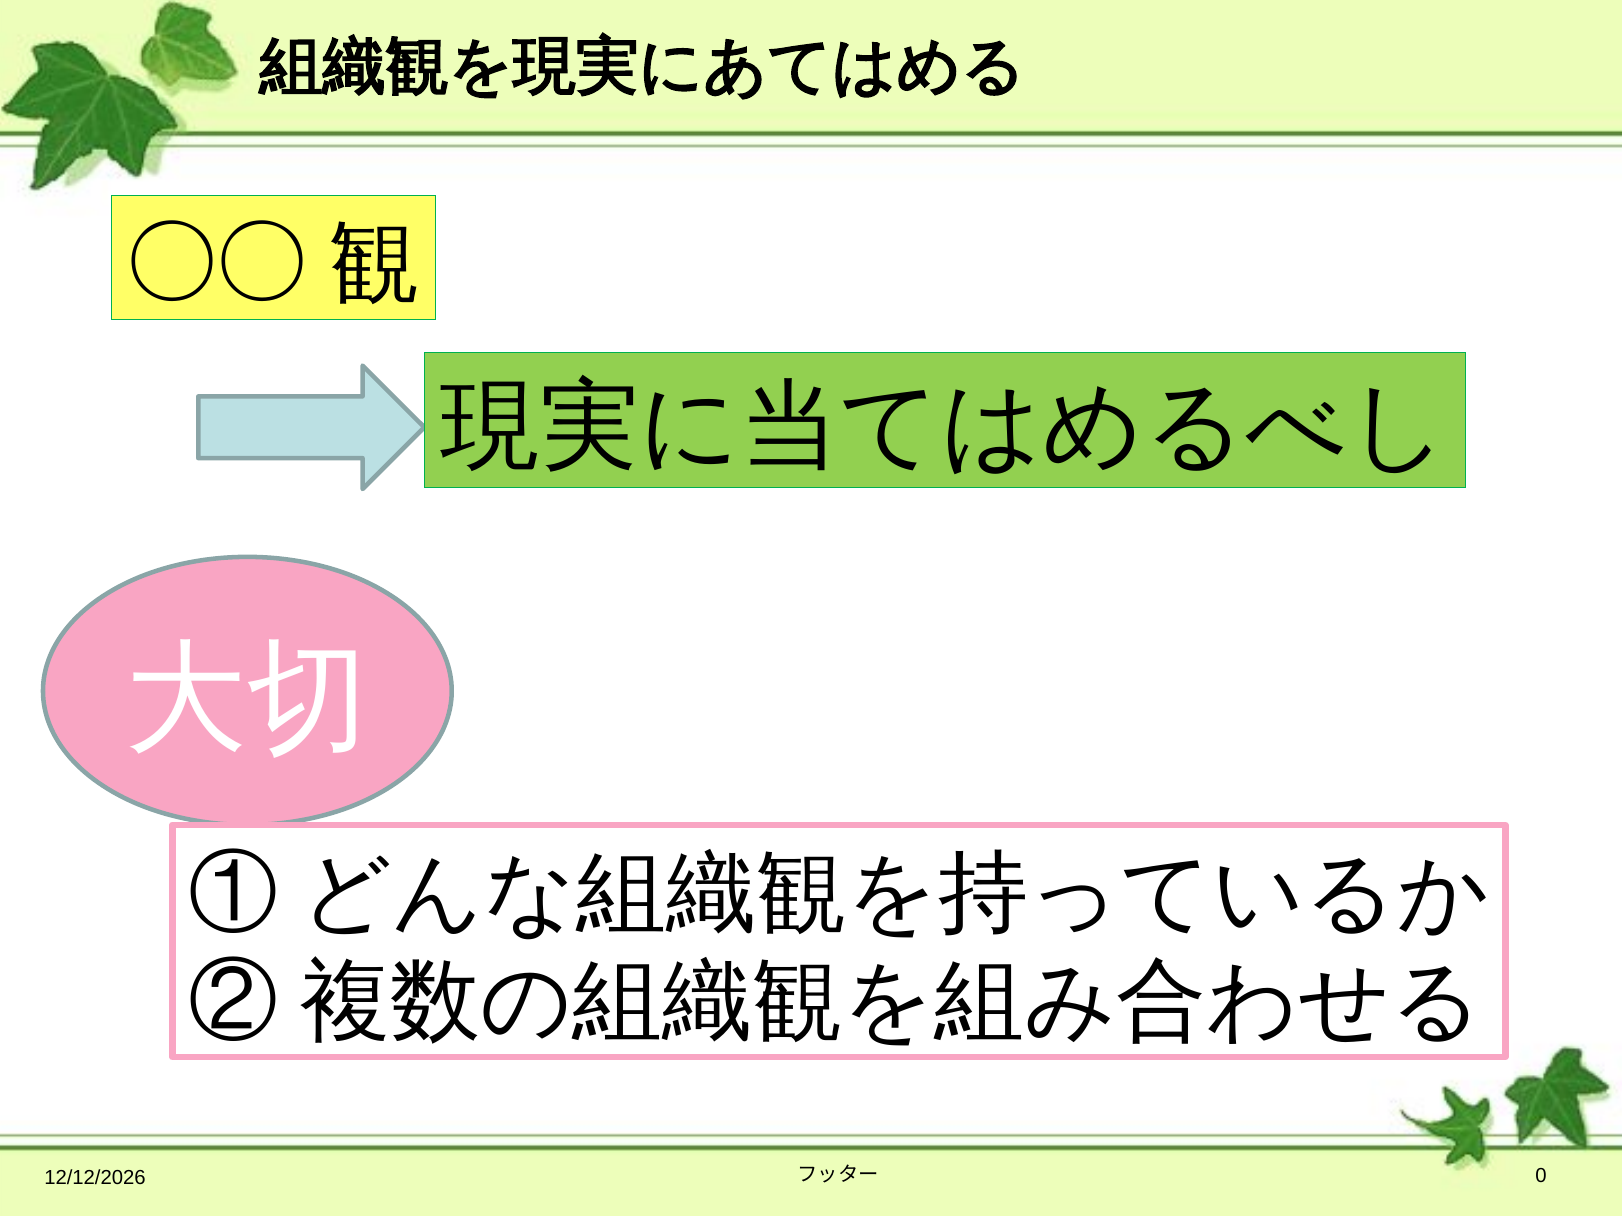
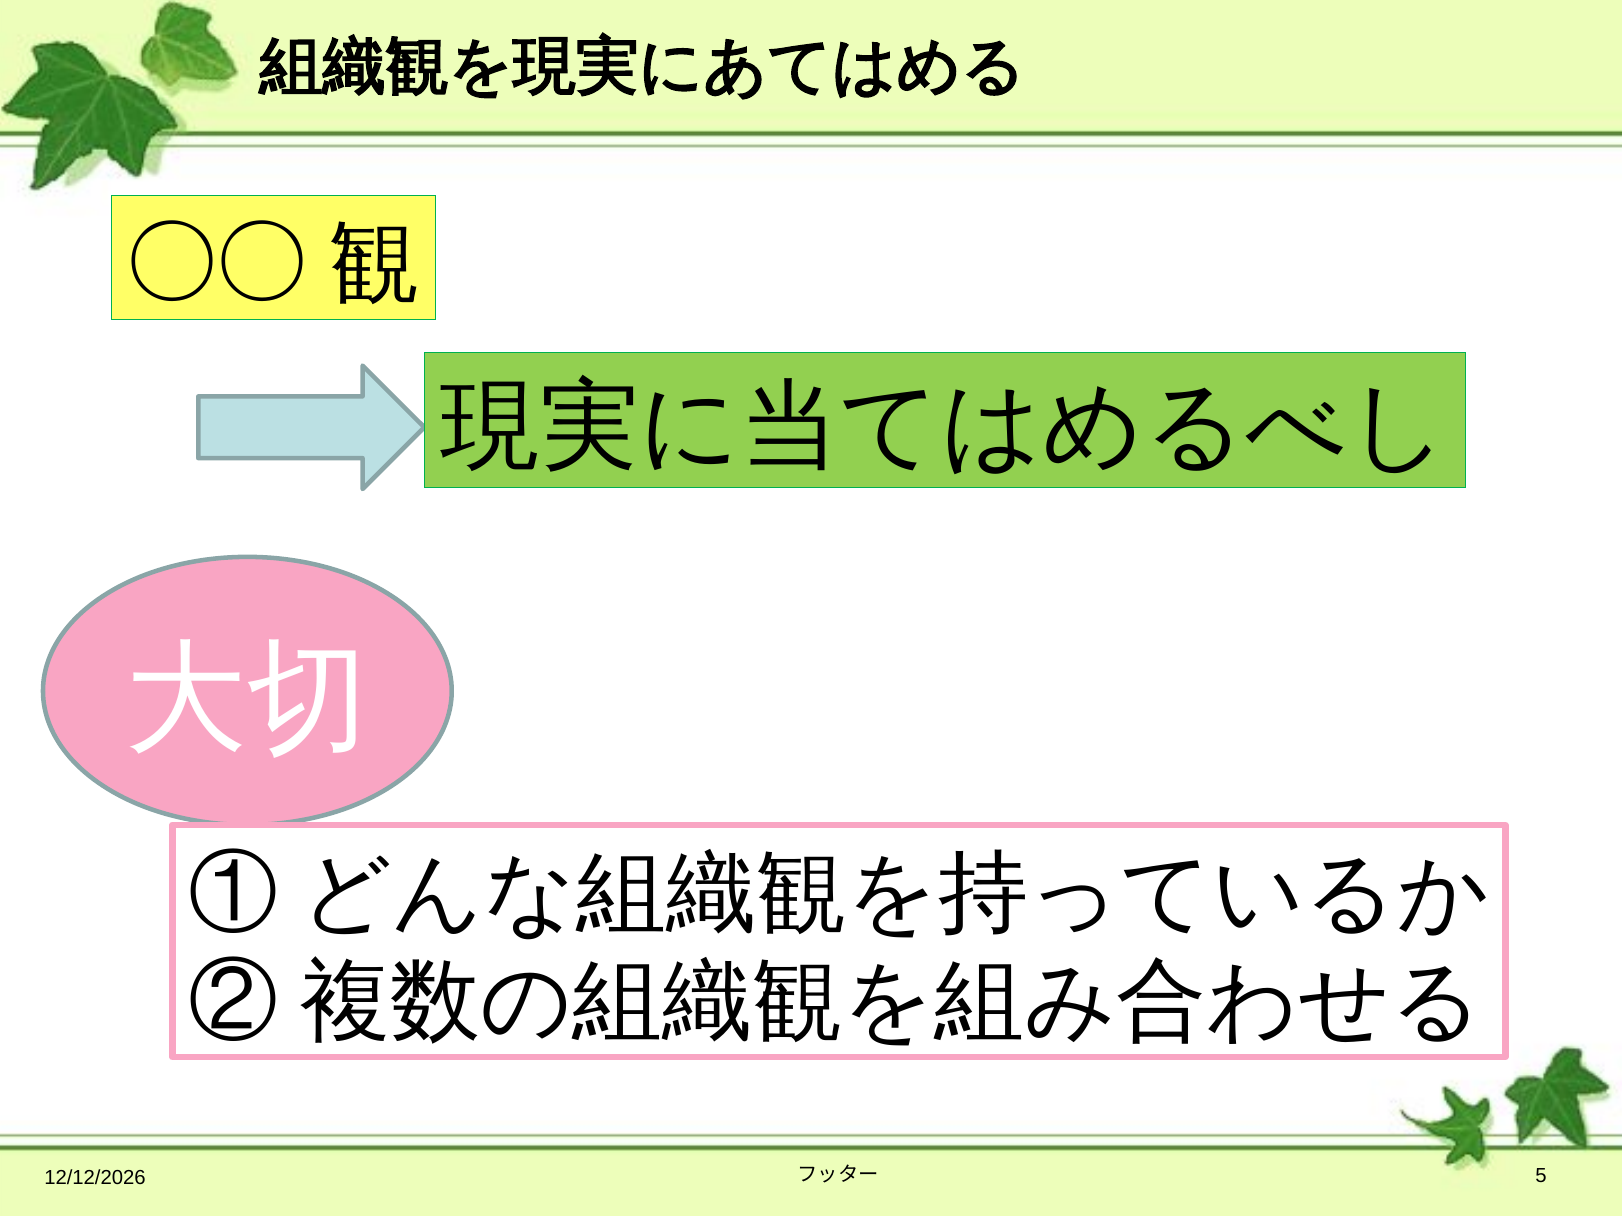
0: 0 -> 5
